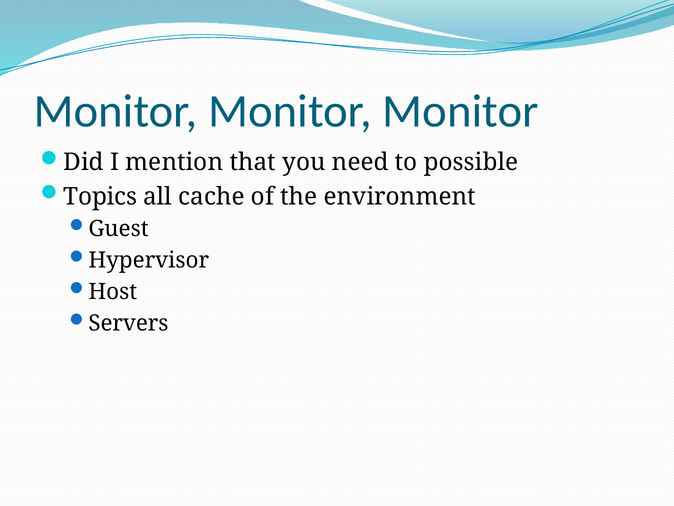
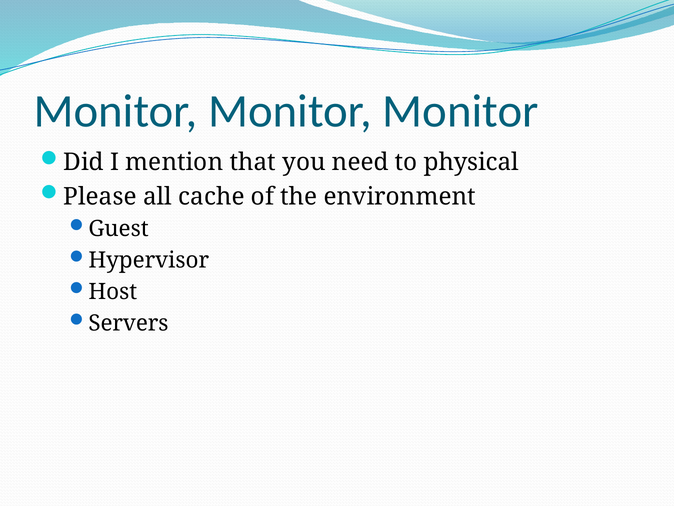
possible: possible -> physical
Topics: Topics -> Please
